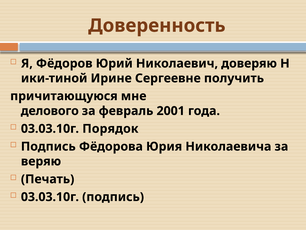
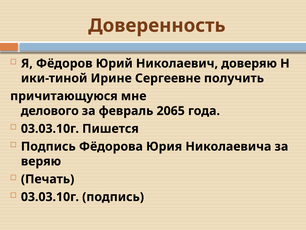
2001: 2001 -> 2065
Порядок: Порядок -> Пишется
